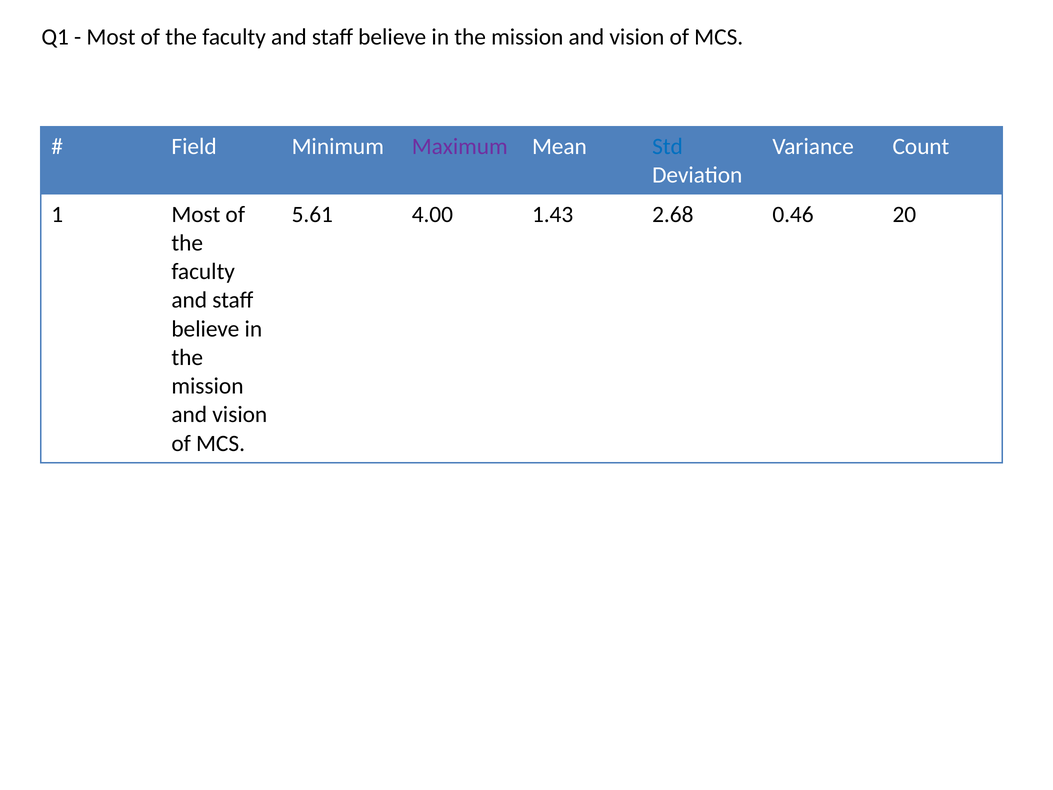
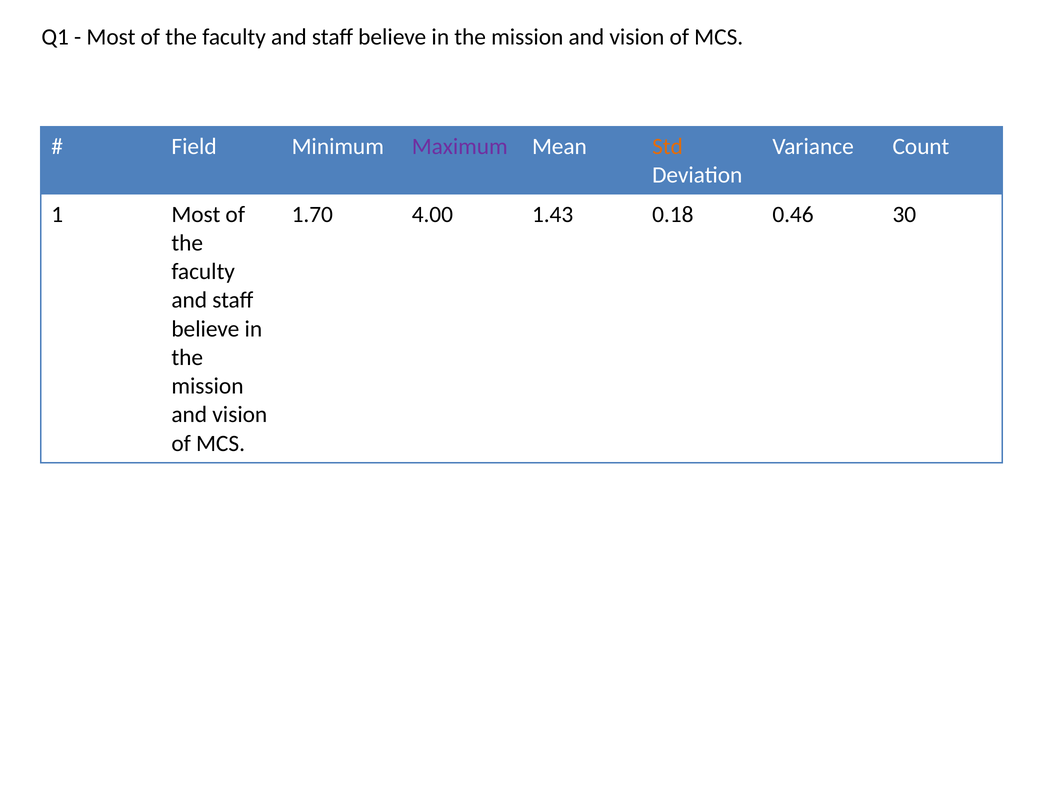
Std colour: blue -> orange
5.61: 5.61 -> 1.70
2.68: 2.68 -> 0.18
20: 20 -> 30
